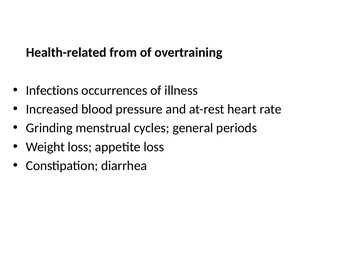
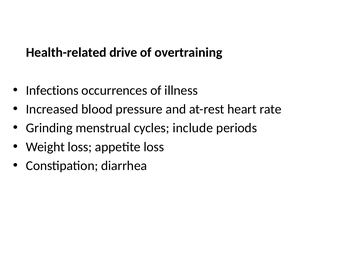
from: from -> drive
general: general -> include
